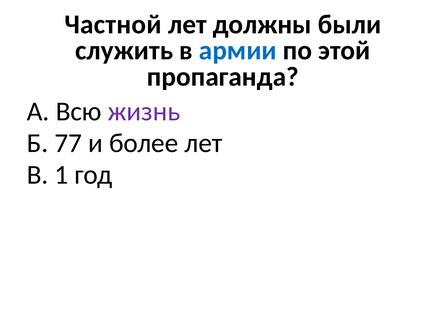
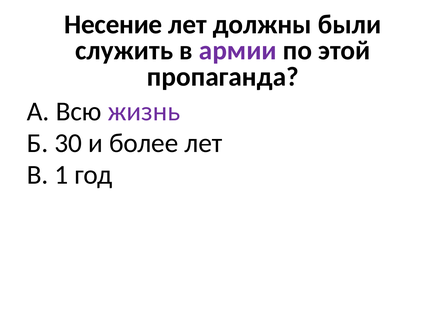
Частной: Частной -> Несение
армии colour: blue -> purple
77: 77 -> 30
